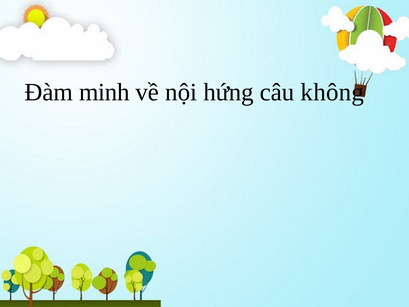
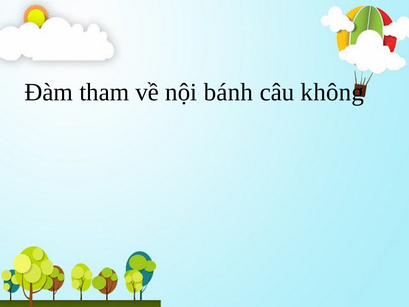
minh: minh -> tham
hứng: hứng -> bánh
